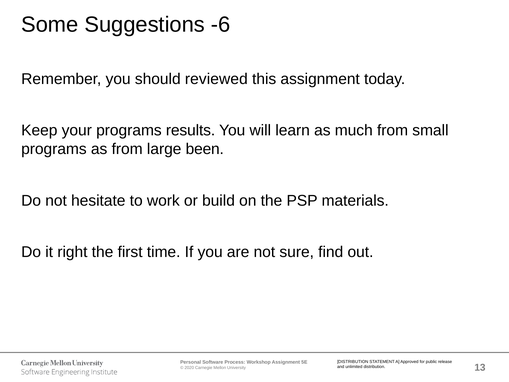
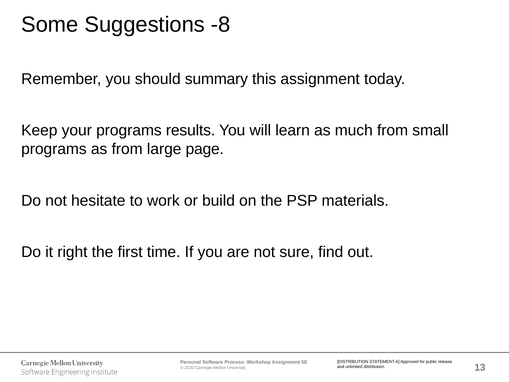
-6: -6 -> -8
reviewed: reviewed -> summary
been: been -> page
